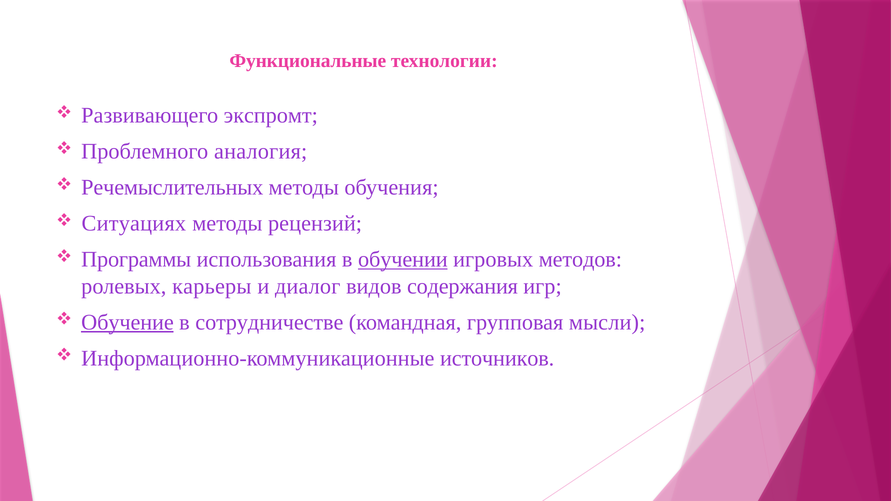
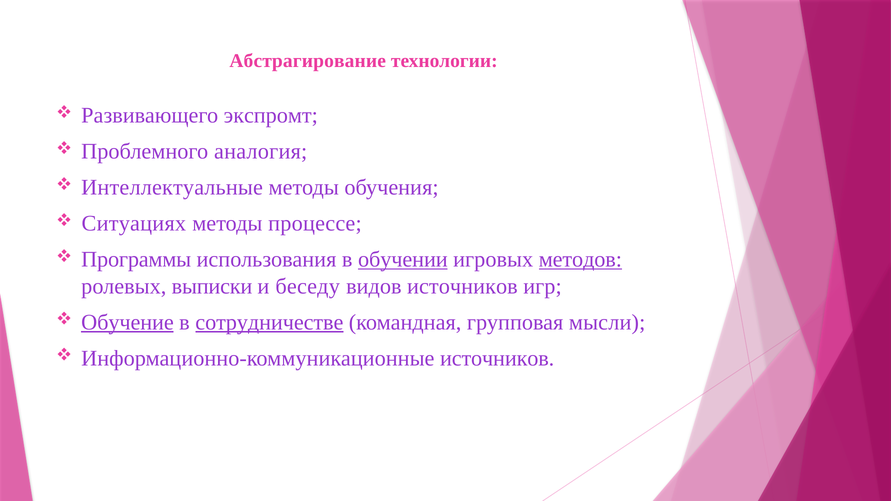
Функциональные: Функциональные -> Абстрагирование
Речемыслительных: Речемыслительных -> Интеллектуальные
рецензий: рецензий -> процессе
методов underline: none -> present
карьеры: карьеры -> выписки
диалог: диалог -> беседу
видов содержания: содержания -> источников
сотрудничестве underline: none -> present
